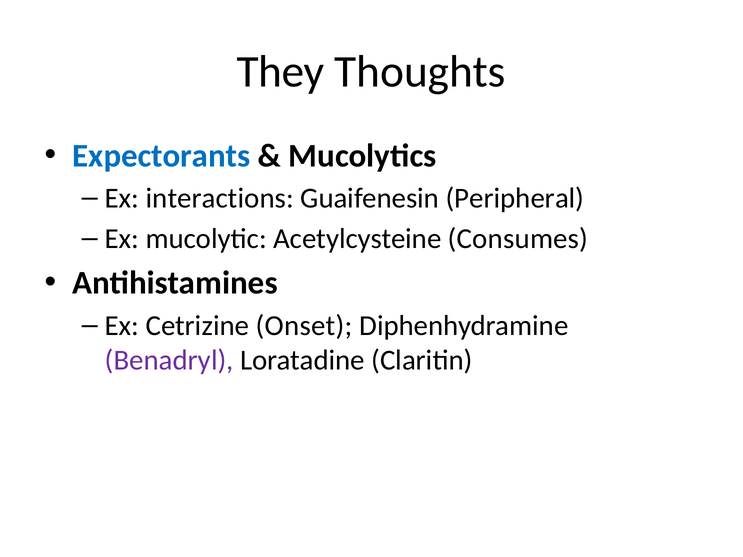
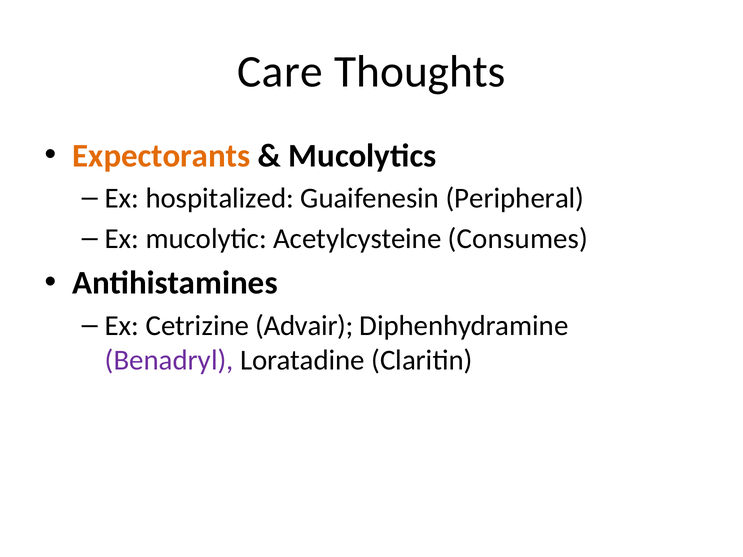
They: They -> Care
Expectorants colour: blue -> orange
interactions: interactions -> hospitalized
Onset: Onset -> Advair
